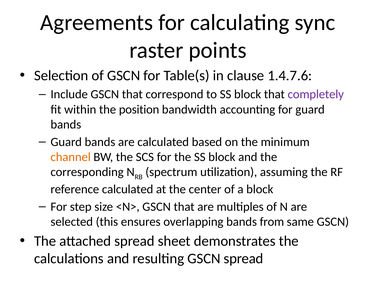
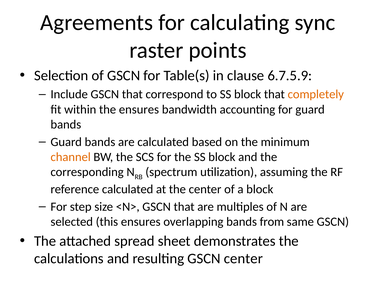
1.4.7.6: 1.4.7.6 -> 6.7.5.9
completely colour: purple -> orange
the position: position -> ensures
GSCN spread: spread -> center
